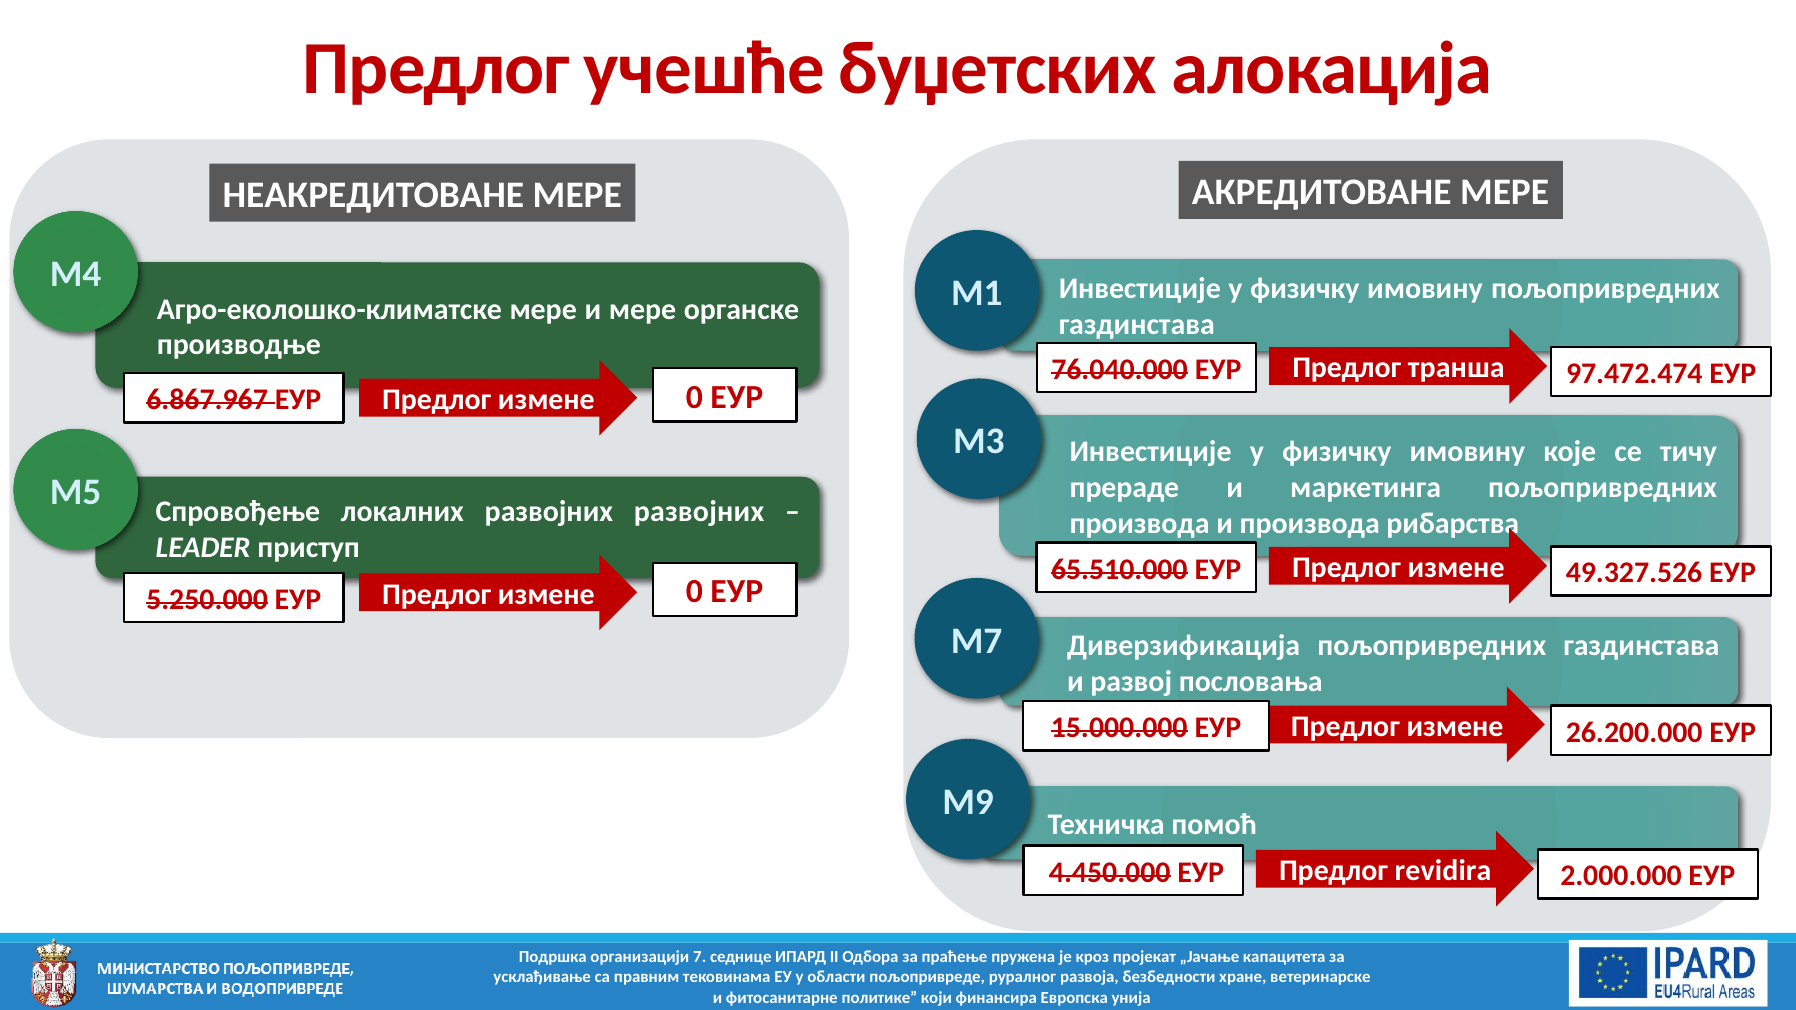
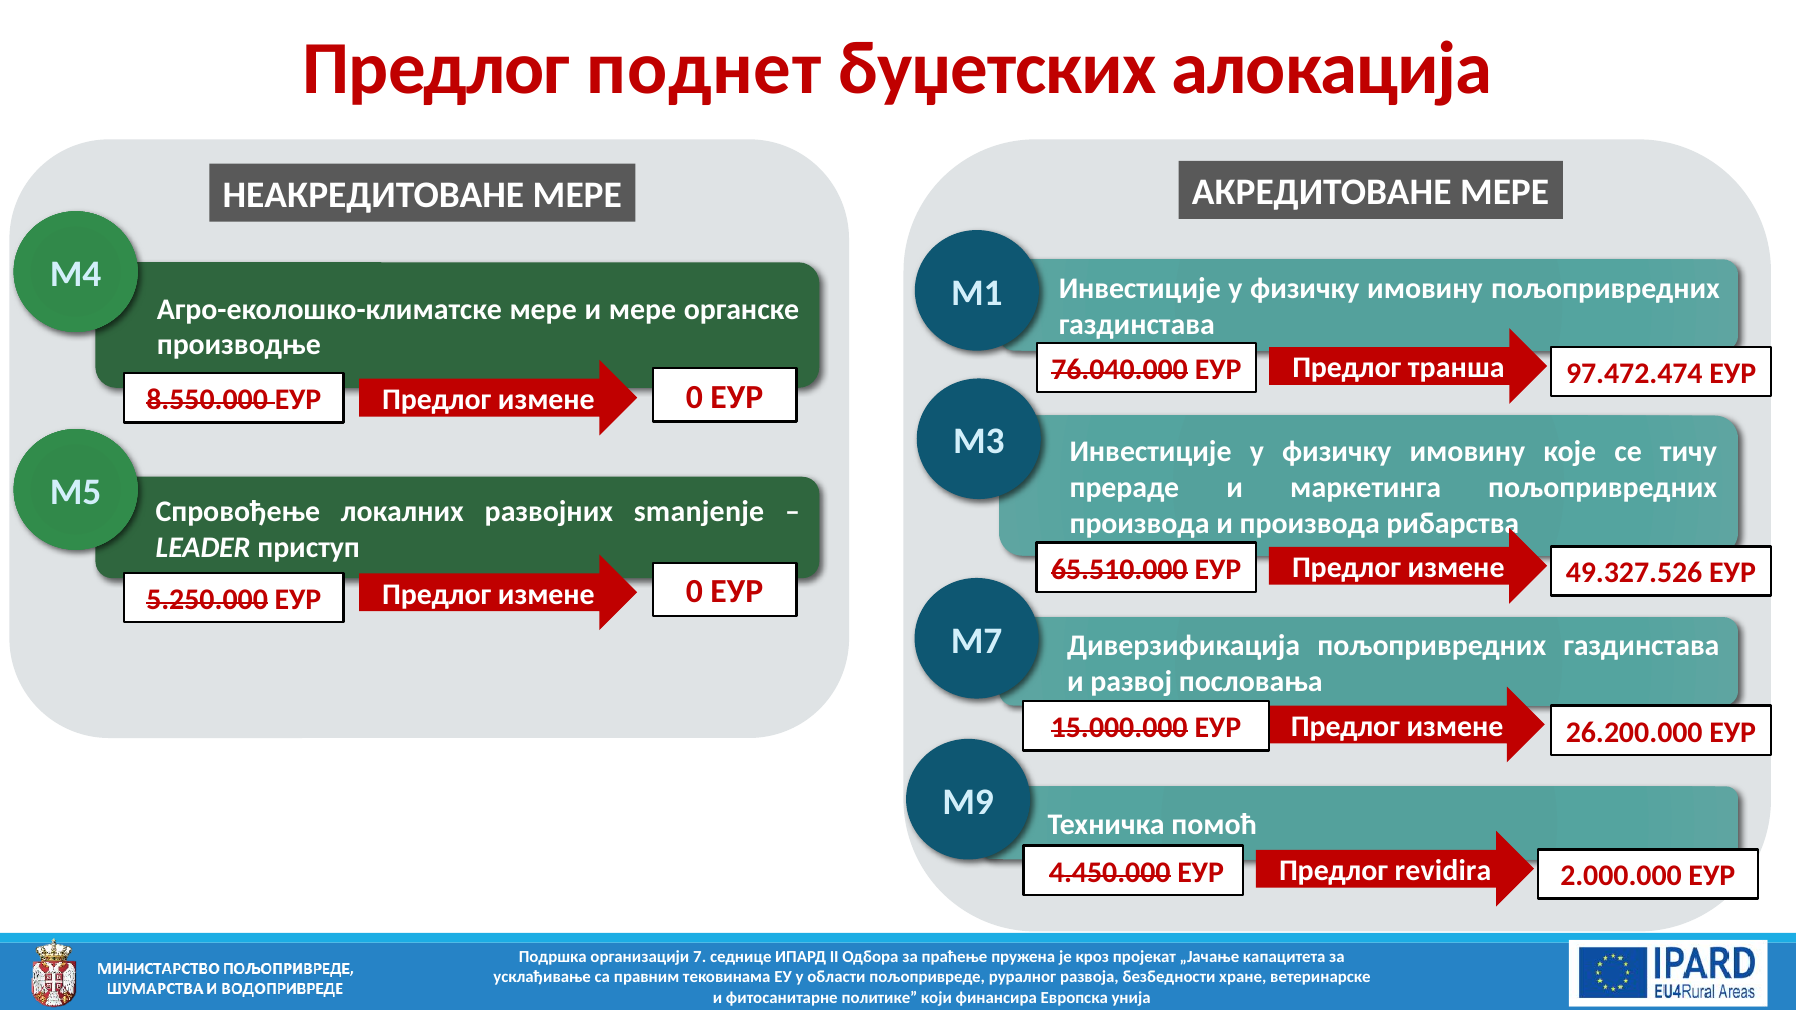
учешће: учешће -> поднет
6.867.967: 6.867.967 -> 8.550.000
развојних развојних: развојних -> smanjenje
